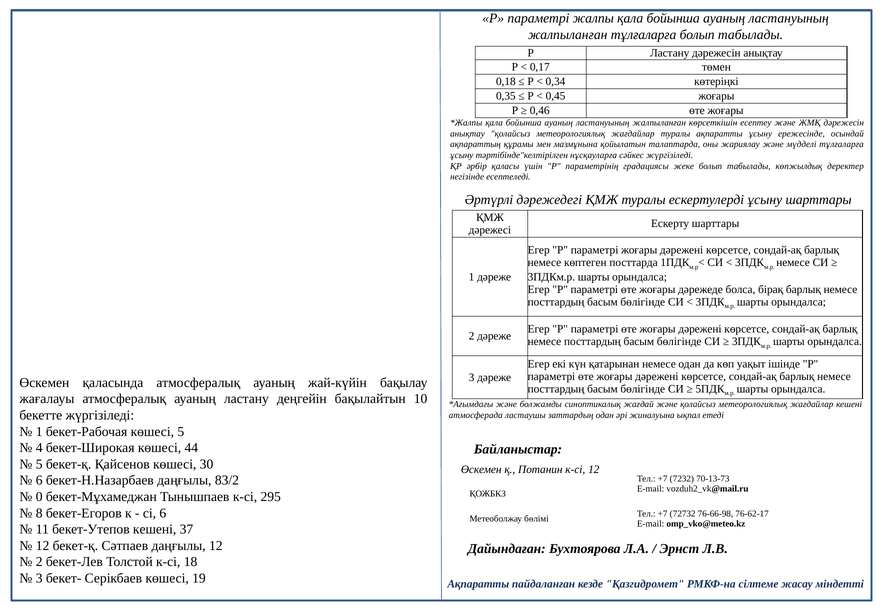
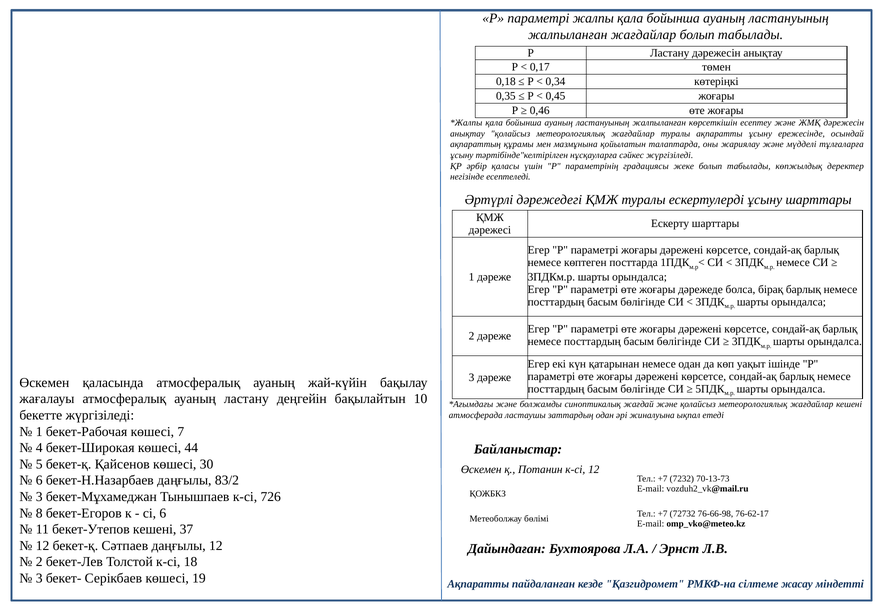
жалпыланған тұлғаларға: тұлғаларға -> жағдайлар
көшесі 5: 5 -> 7
0 at (39, 497): 0 -> 3
295: 295 -> 726
